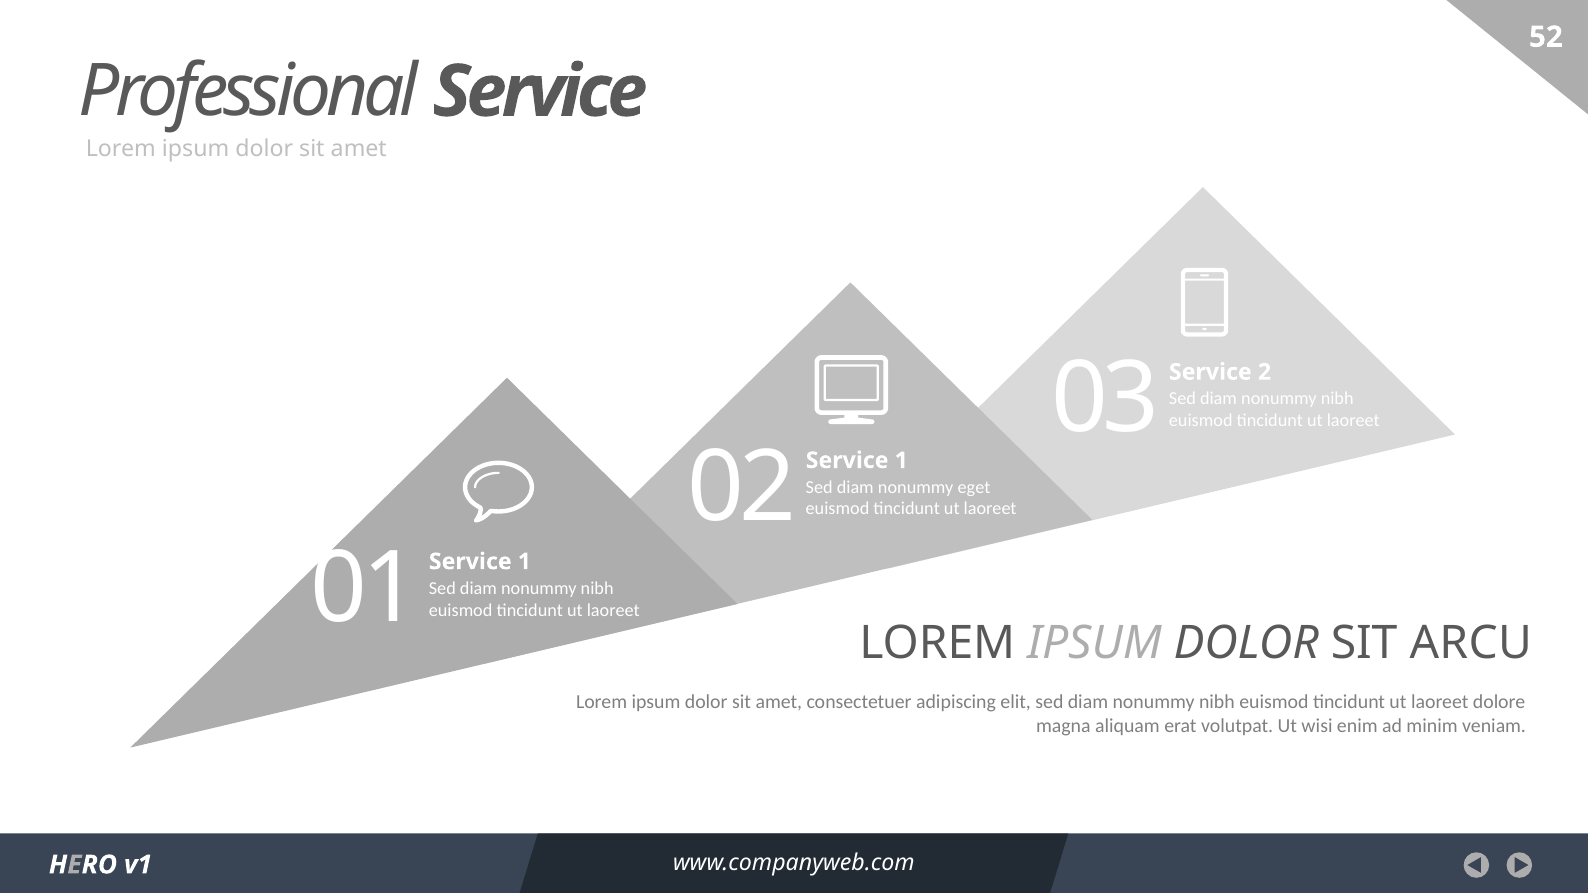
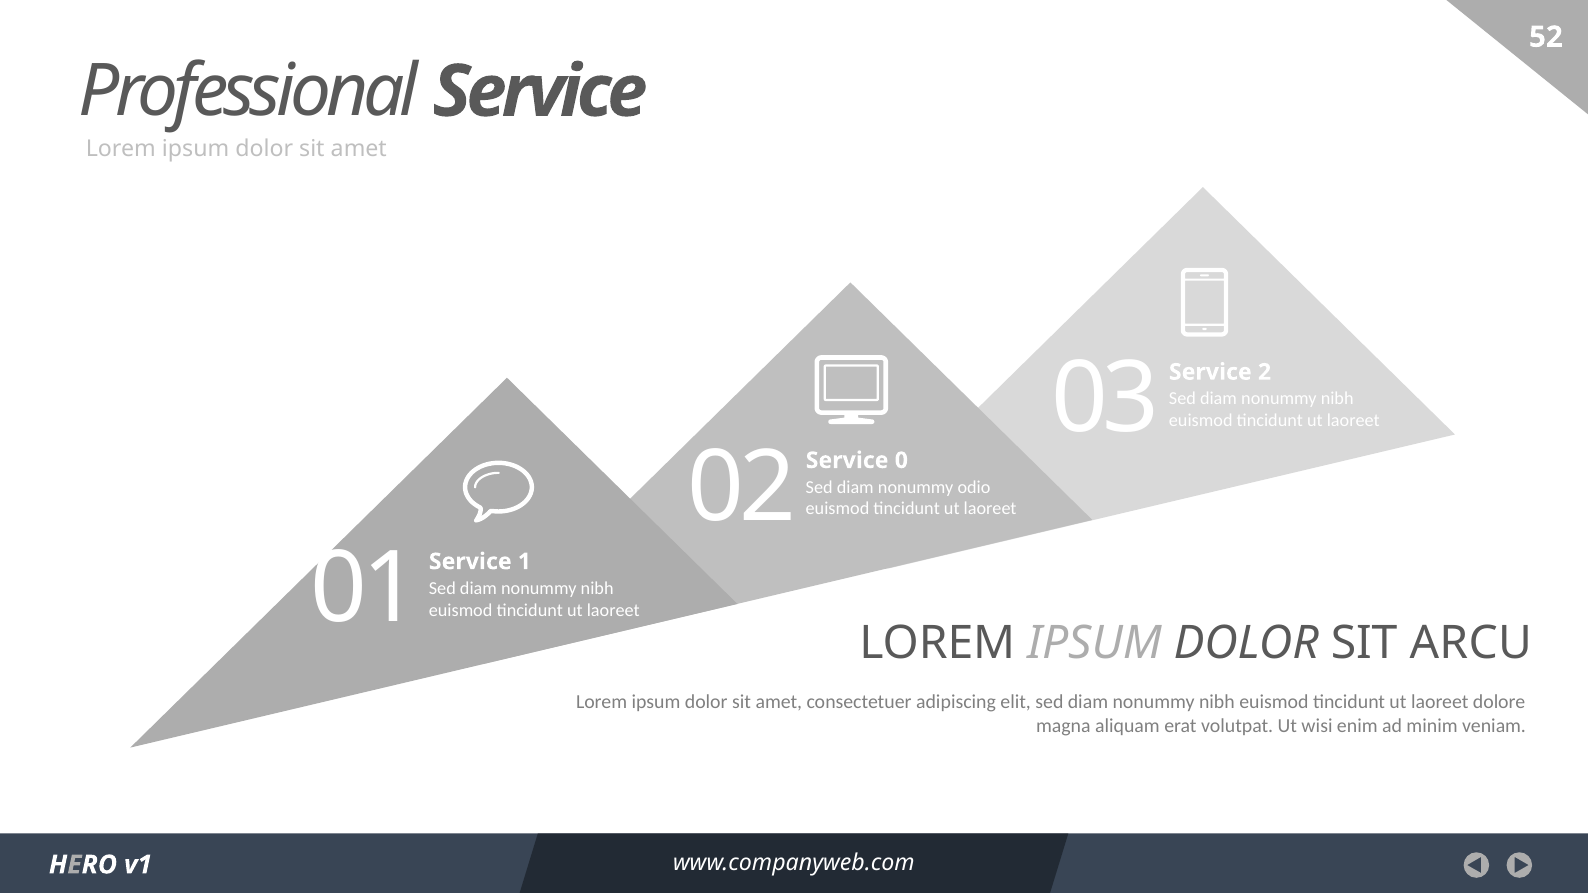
1 at (901, 461): 1 -> 0
eget: eget -> odio
